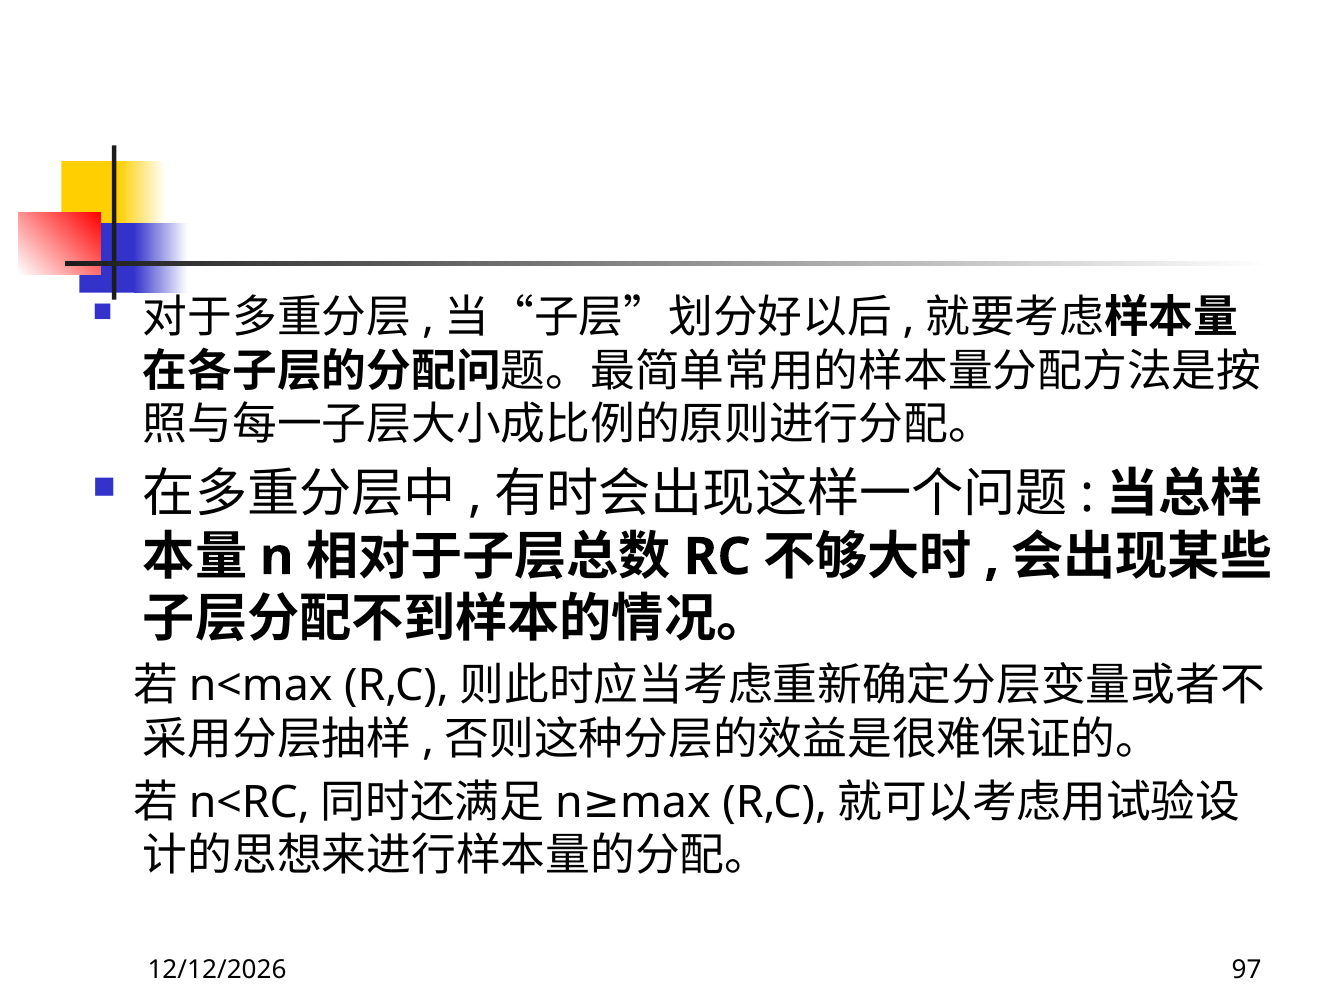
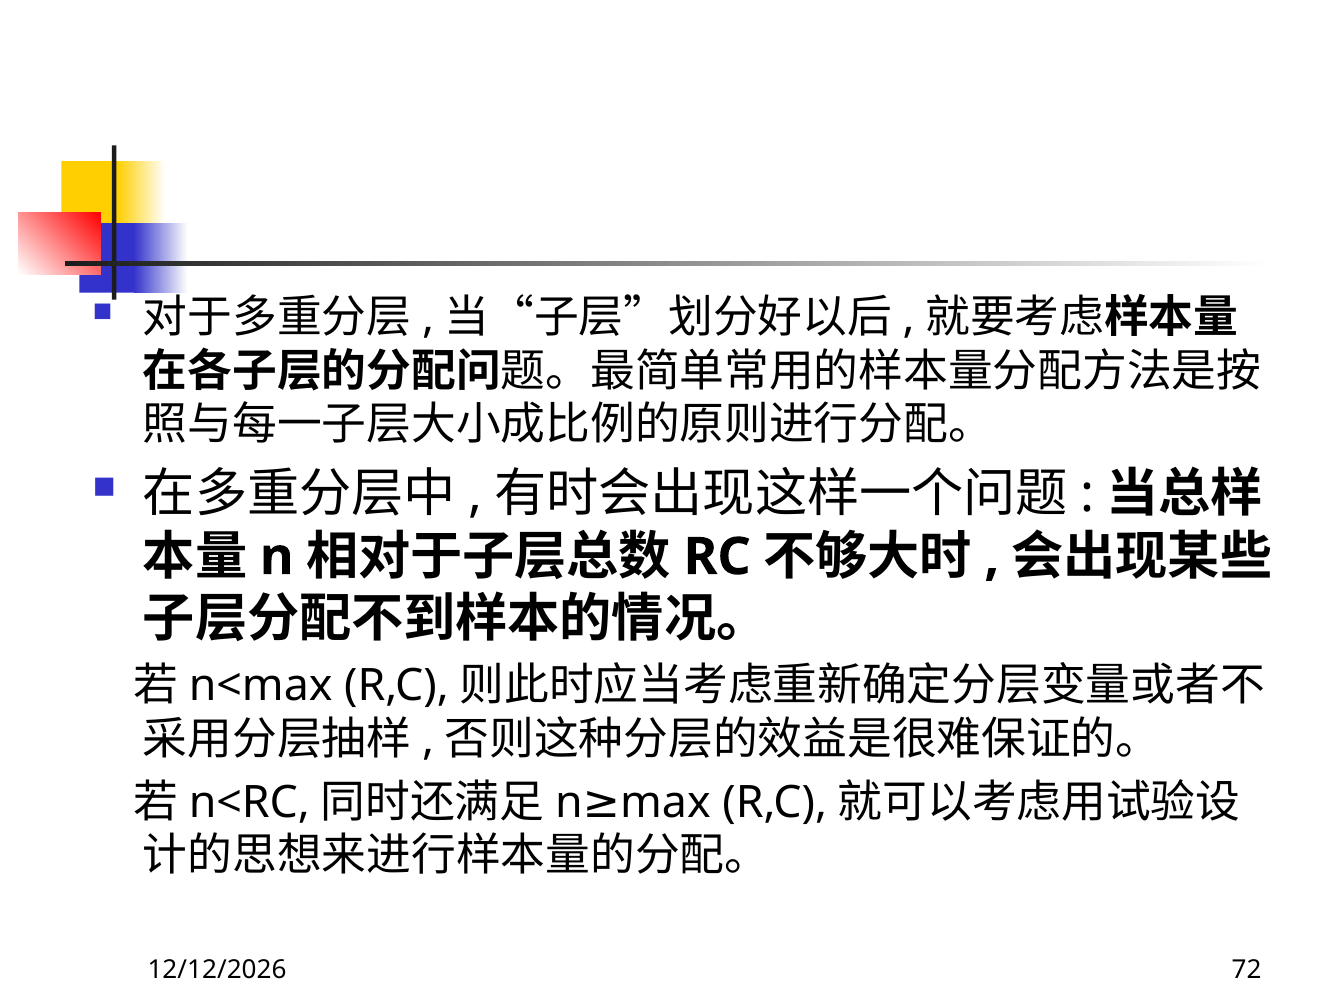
97: 97 -> 72
